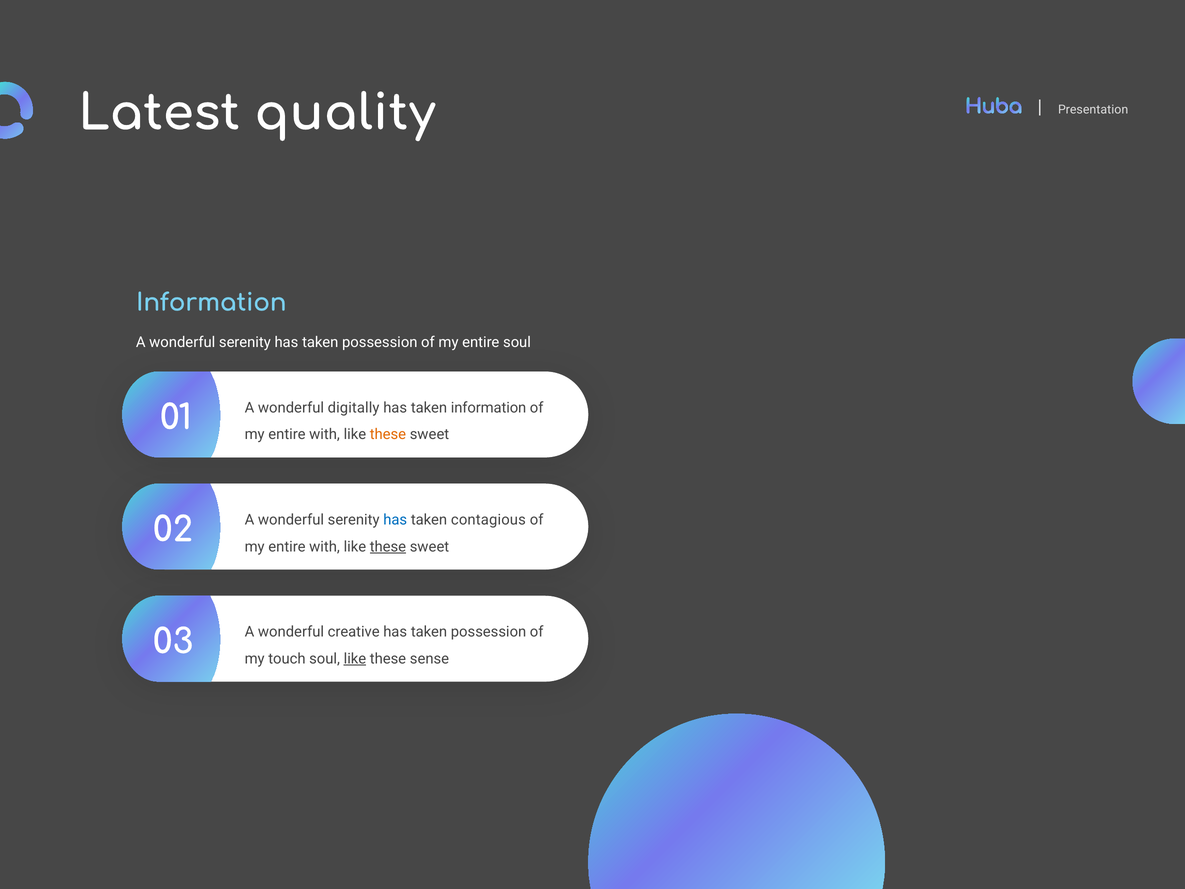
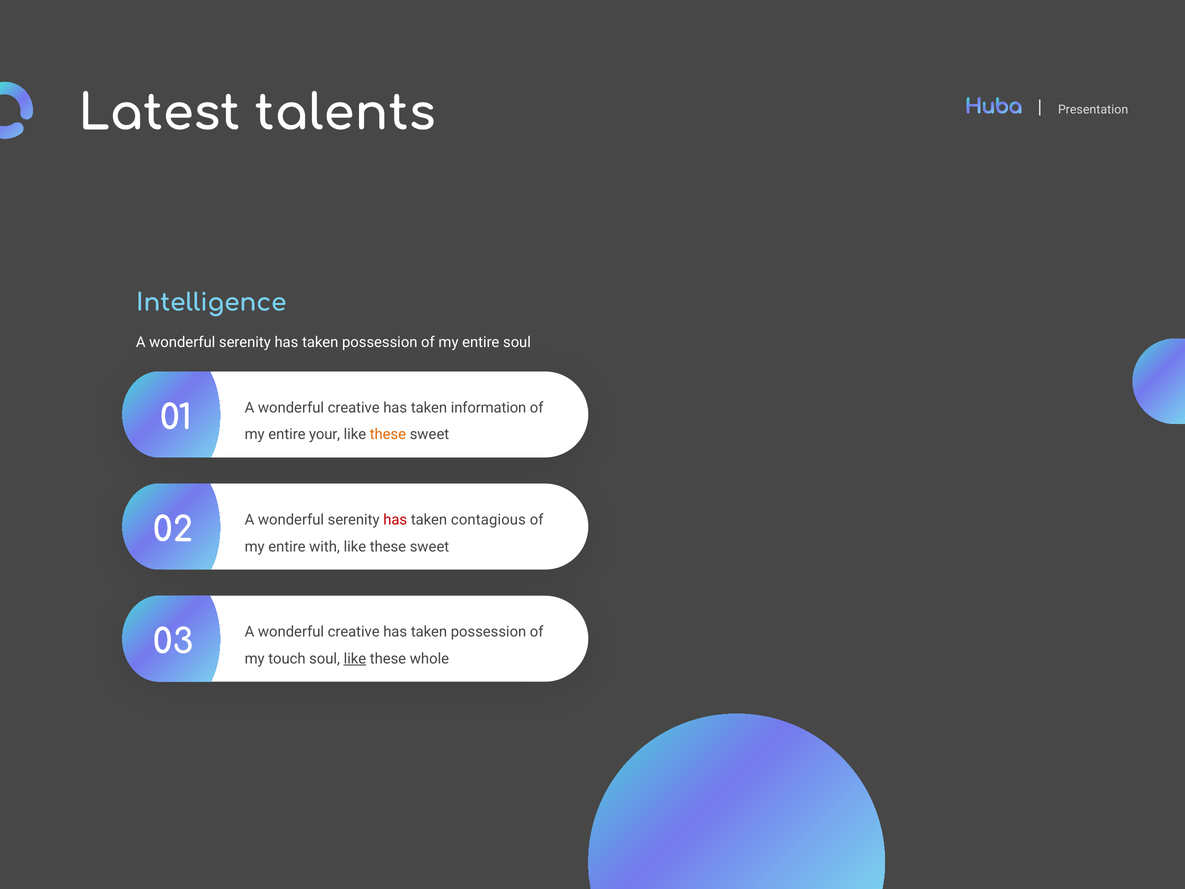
quality: quality -> talents
Information at (211, 303): Information -> Intelligence
digitally at (354, 408): digitally -> creative
with at (325, 434): with -> your
has at (395, 520) colour: blue -> red
these at (388, 546) underline: present -> none
sense: sense -> whole
